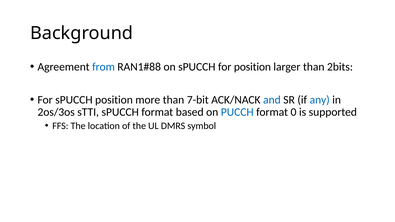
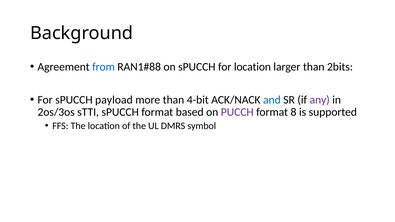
for position: position -> location
sPUCCH position: position -> payload
7-bit: 7-bit -> 4-bit
any colour: blue -> purple
PUCCH colour: blue -> purple
0: 0 -> 8
